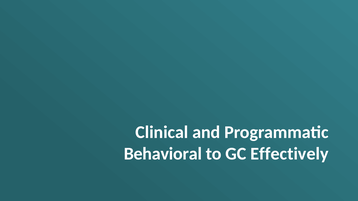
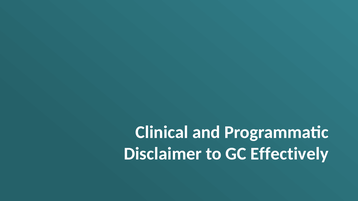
Behavioral: Behavioral -> Disclaimer
